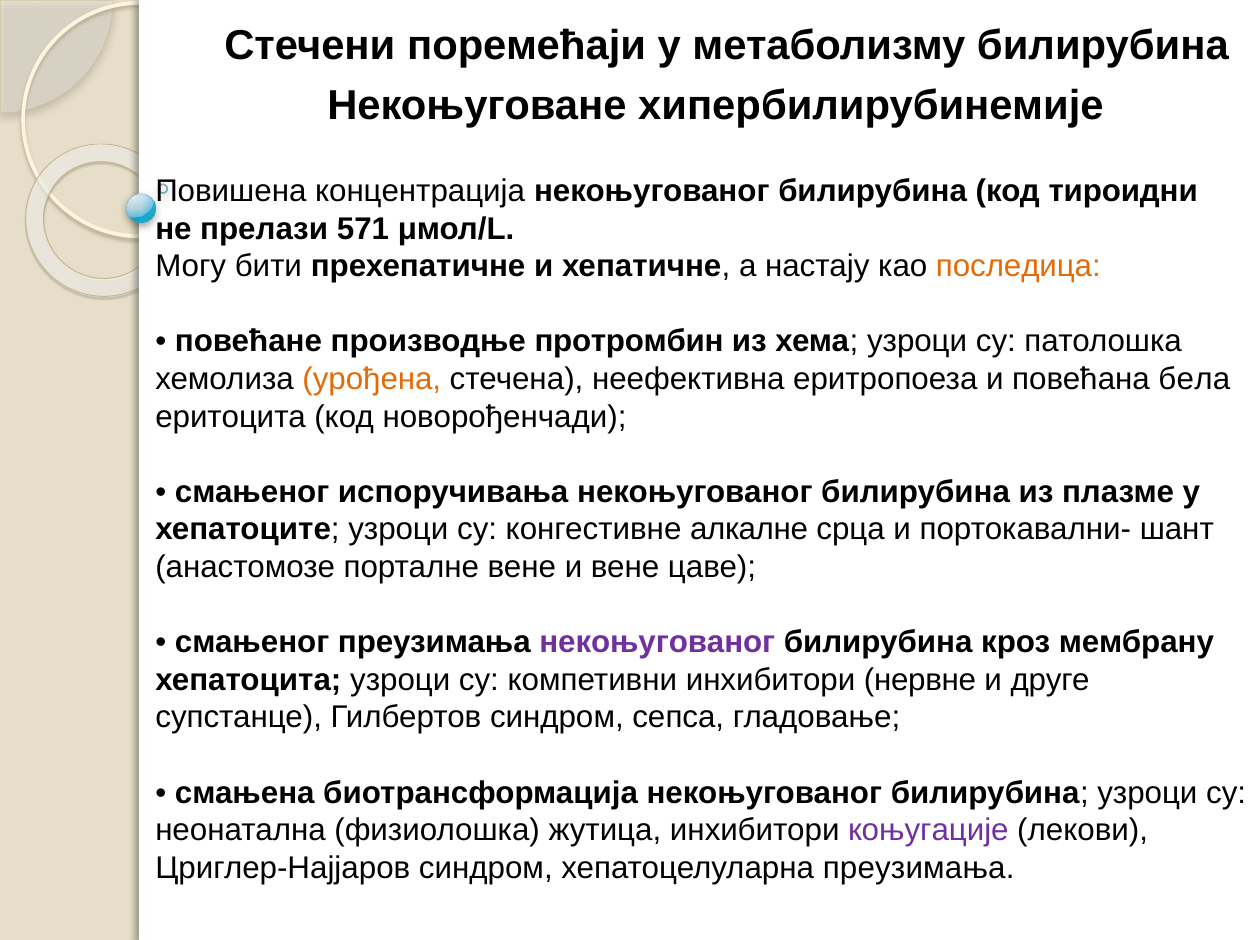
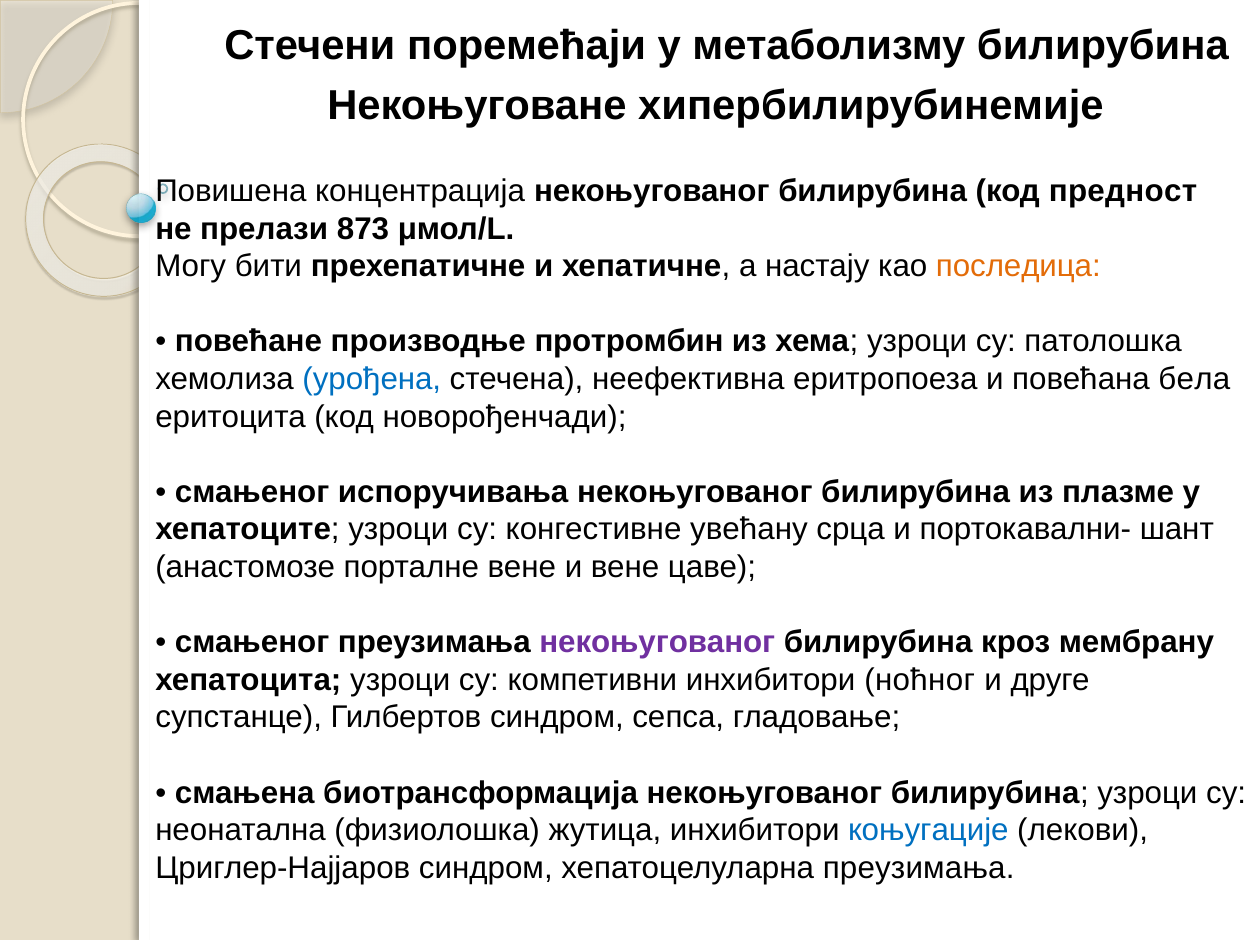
тироидни: тироидни -> предност
571: 571 -> 873
урођена colour: orange -> blue
алкалне: алкалне -> увећану
нервне: нервне -> ноћног
коњугације colour: purple -> blue
